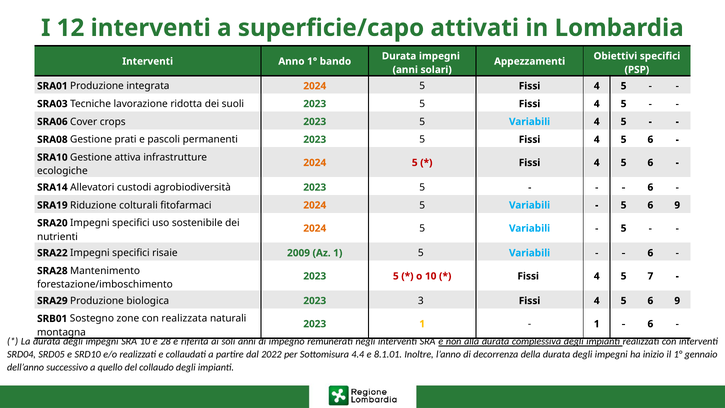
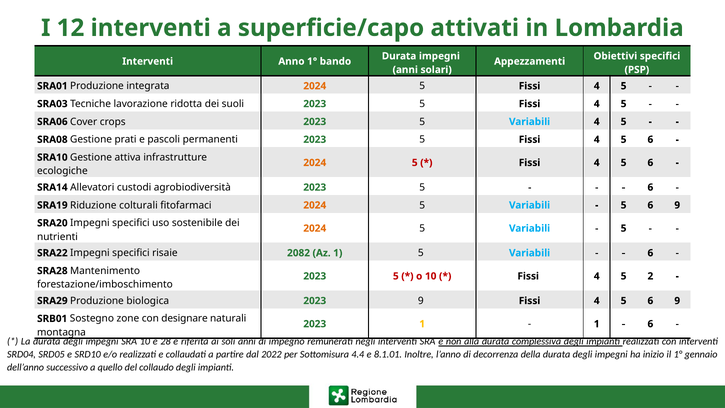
2009: 2009 -> 2082
7: 7 -> 2
2023 3: 3 -> 9
realizzata: realizzata -> designare
